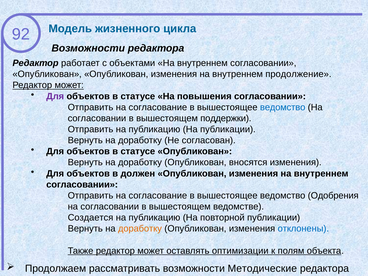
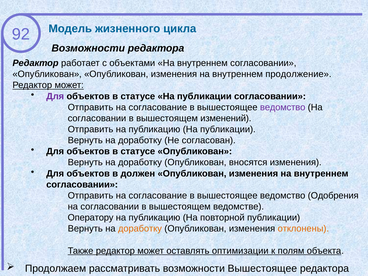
статусе На повышения: повышения -> публикации
ведомство at (283, 107) colour: blue -> purple
поддержки: поддержки -> изменений
Создается: Создается -> Оператору
отклонены colour: blue -> orange
возможности Методические: Методические -> Вышестоящее
